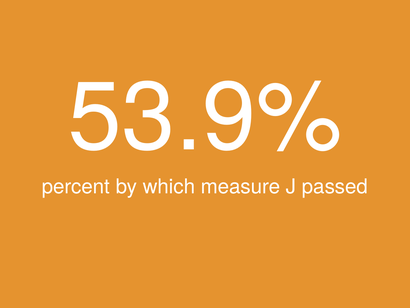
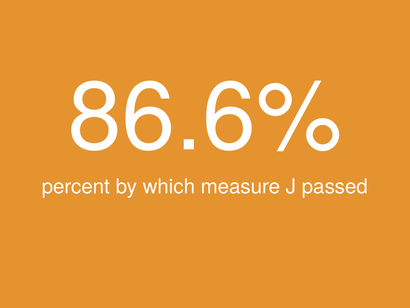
53.9%: 53.9% -> 86.6%
